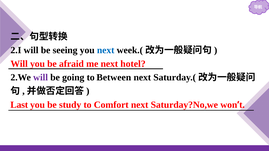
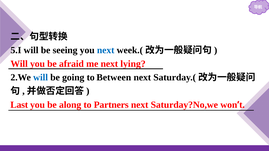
2.I: 2.I -> 5.I
hotel: hotel -> lying
will at (41, 78) colour: purple -> blue
study: study -> along
Comfort: Comfort -> Partners
